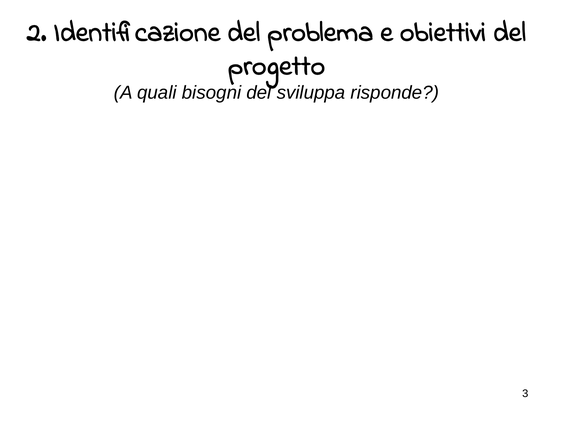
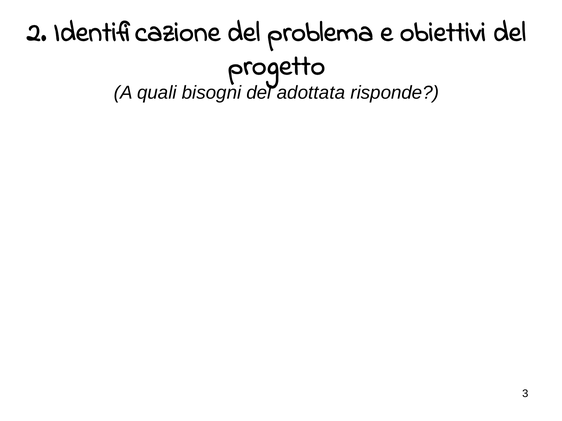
sviluppa: sviluppa -> adottata
